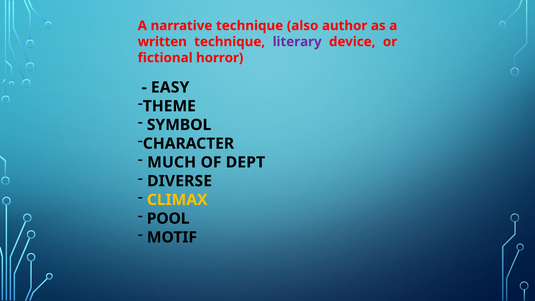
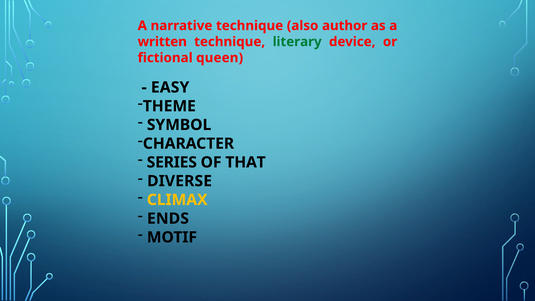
literary colour: purple -> green
horror: horror -> queen
MUCH: MUCH -> SERIES
DEPT: DEPT -> THAT
POOL: POOL -> ENDS
